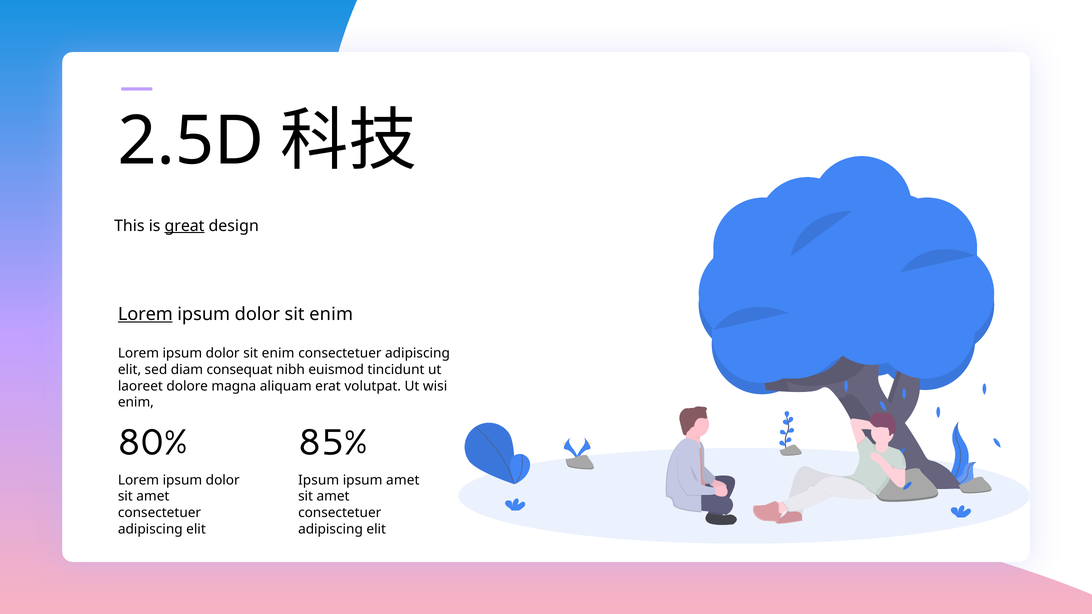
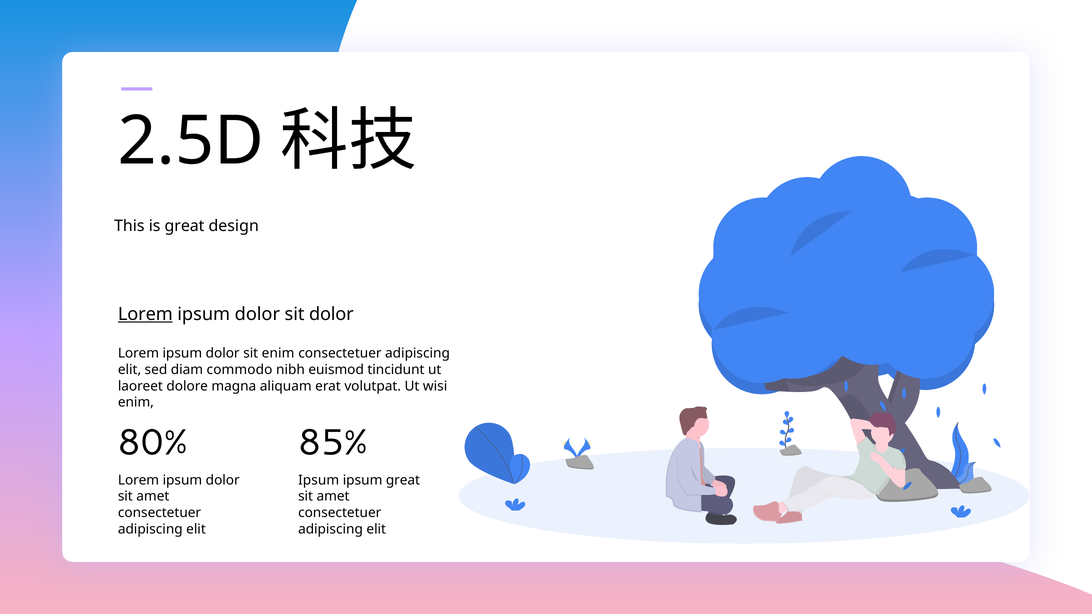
great at (185, 226) underline: present -> none
enim at (331, 314): enim -> dolor
consequat: consequat -> commodo
ipsum amet: amet -> great
